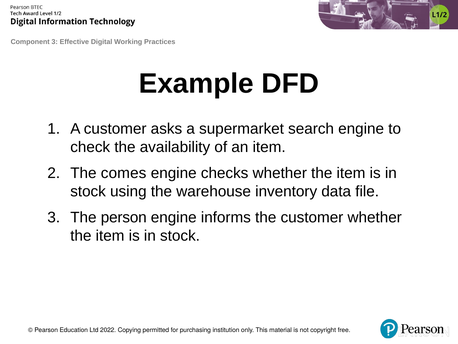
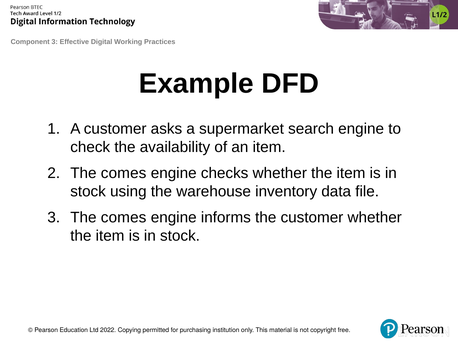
person at (124, 217): person -> comes
